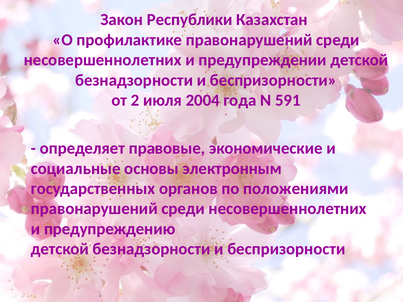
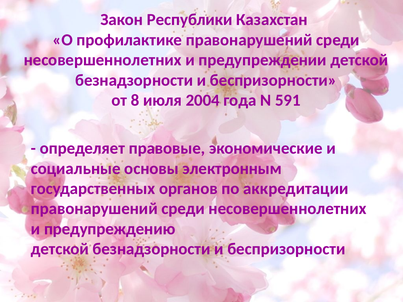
2: 2 -> 8
положениями: положениями -> аккредитации
